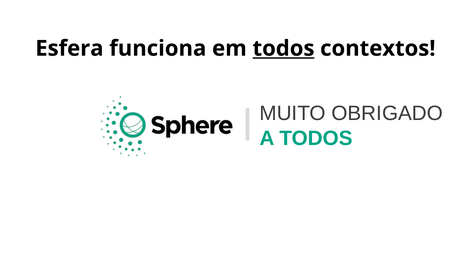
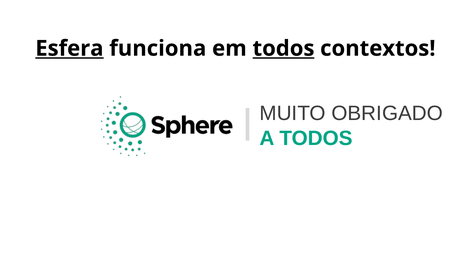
Esfera underline: none -> present
